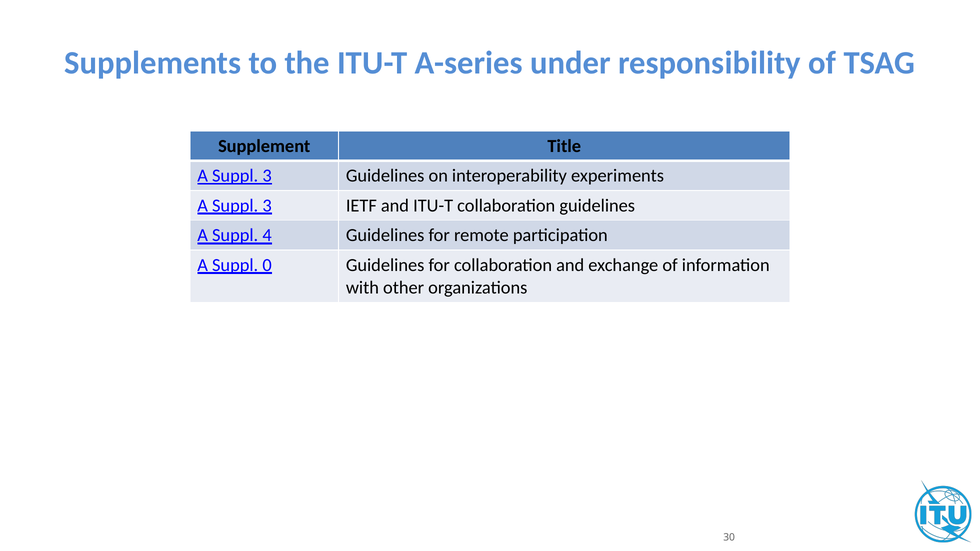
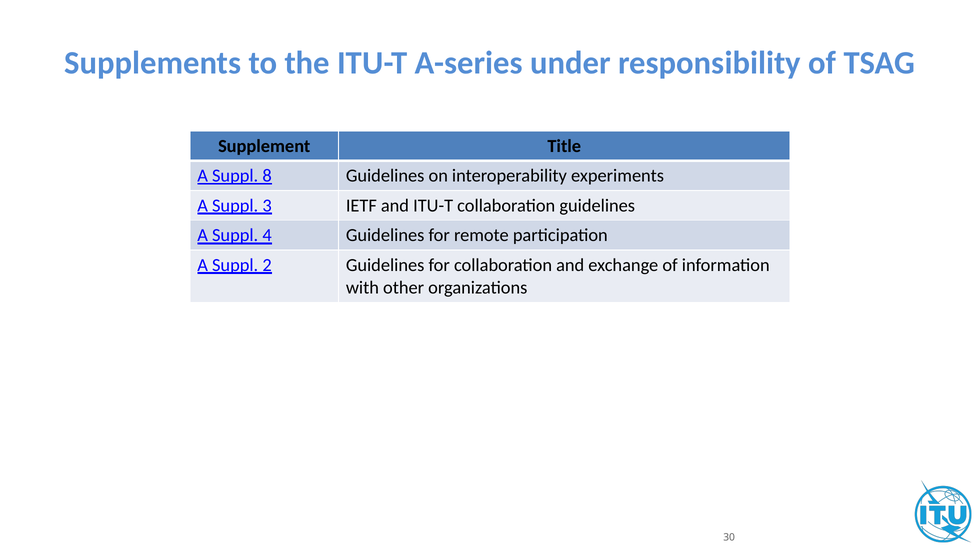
3 at (267, 176): 3 -> 8
0: 0 -> 2
